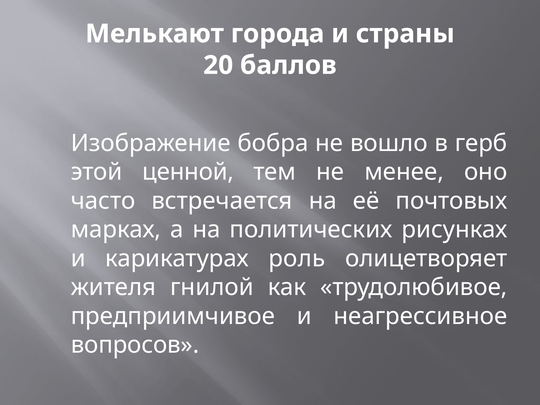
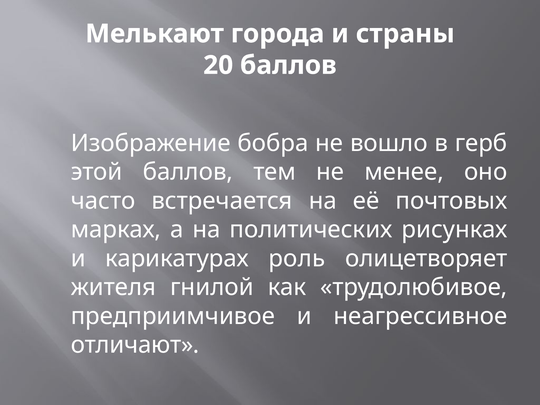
этой ценной: ценной -> баллов
вопросов: вопросов -> отличают
